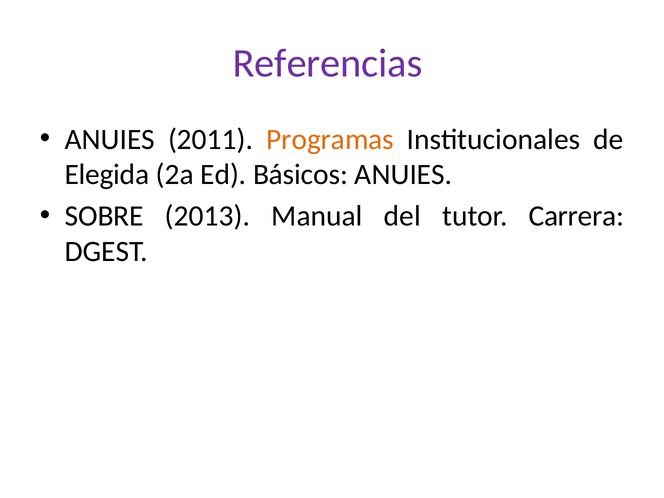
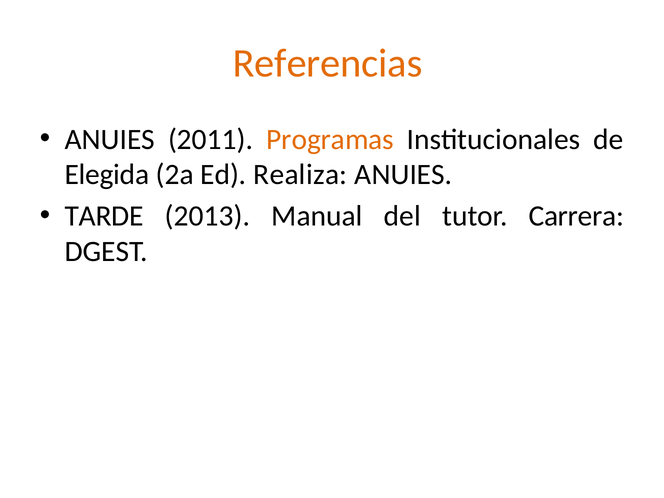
Referencias colour: purple -> orange
Básicos: Básicos -> Realiza
SOBRE: SOBRE -> TARDE
